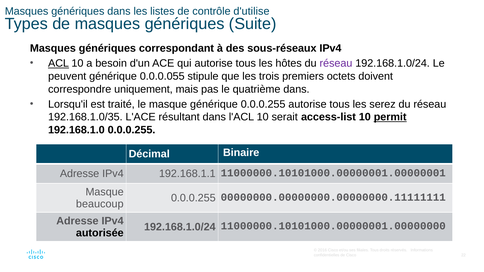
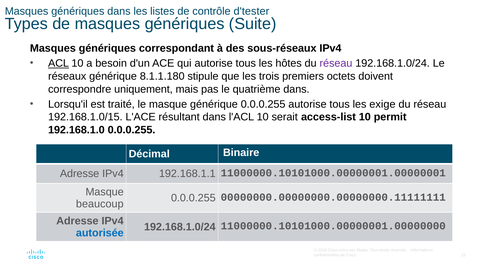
d'utilise: d'utilise -> d'tester
peuvent: peuvent -> réseaux
0.0.0.055: 0.0.0.055 -> 8.1.1.180
serez: serez -> exige
192.168.1.0/35: 192.168.1.0/35 -> 192.168.1.0/15
permit underline: present -> none
autorisée colour: black -> blue
